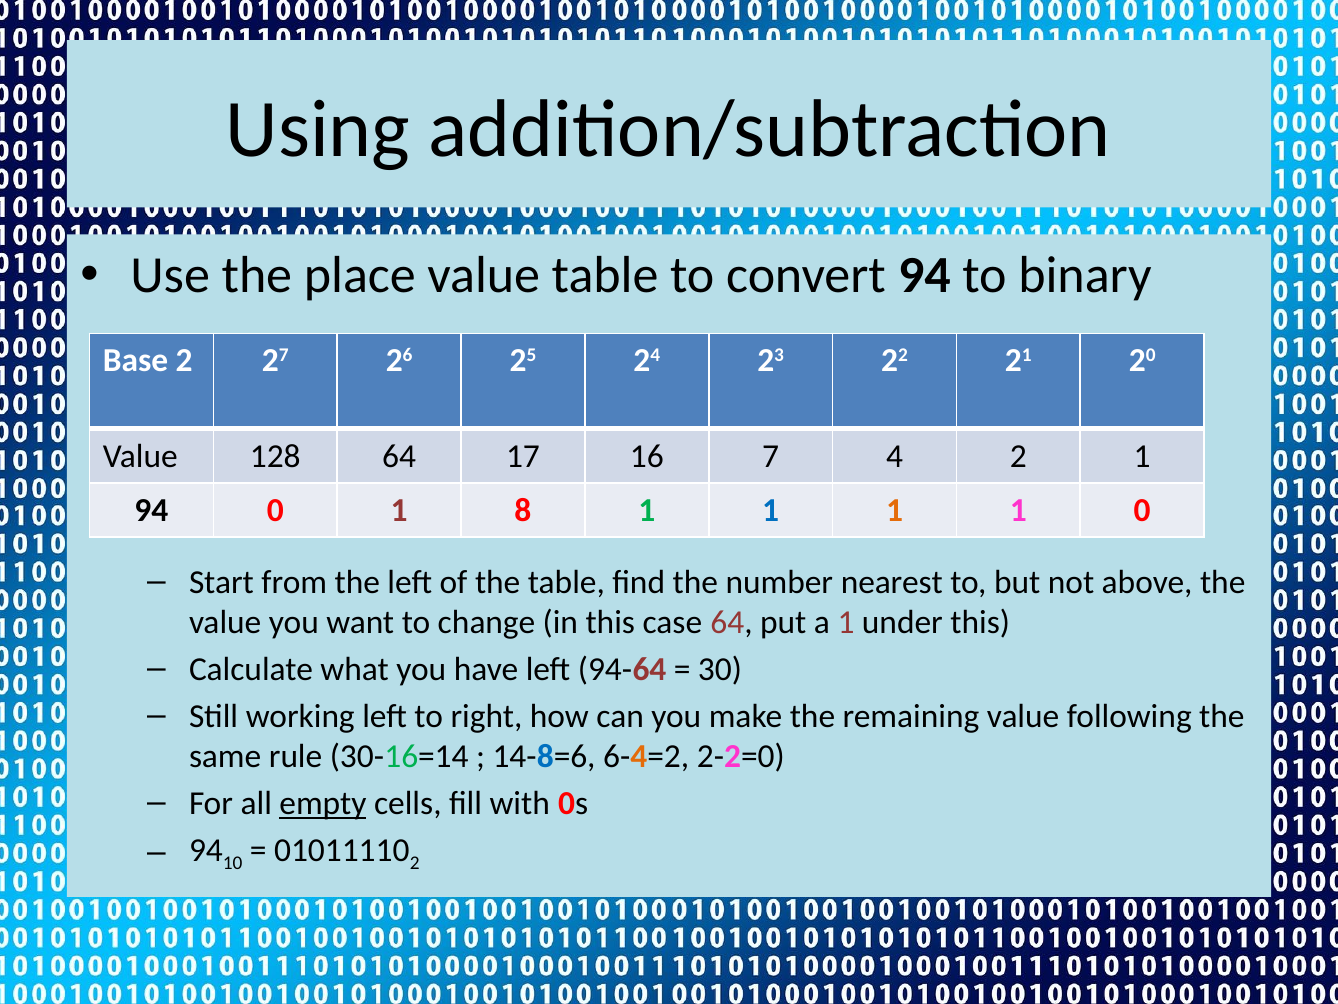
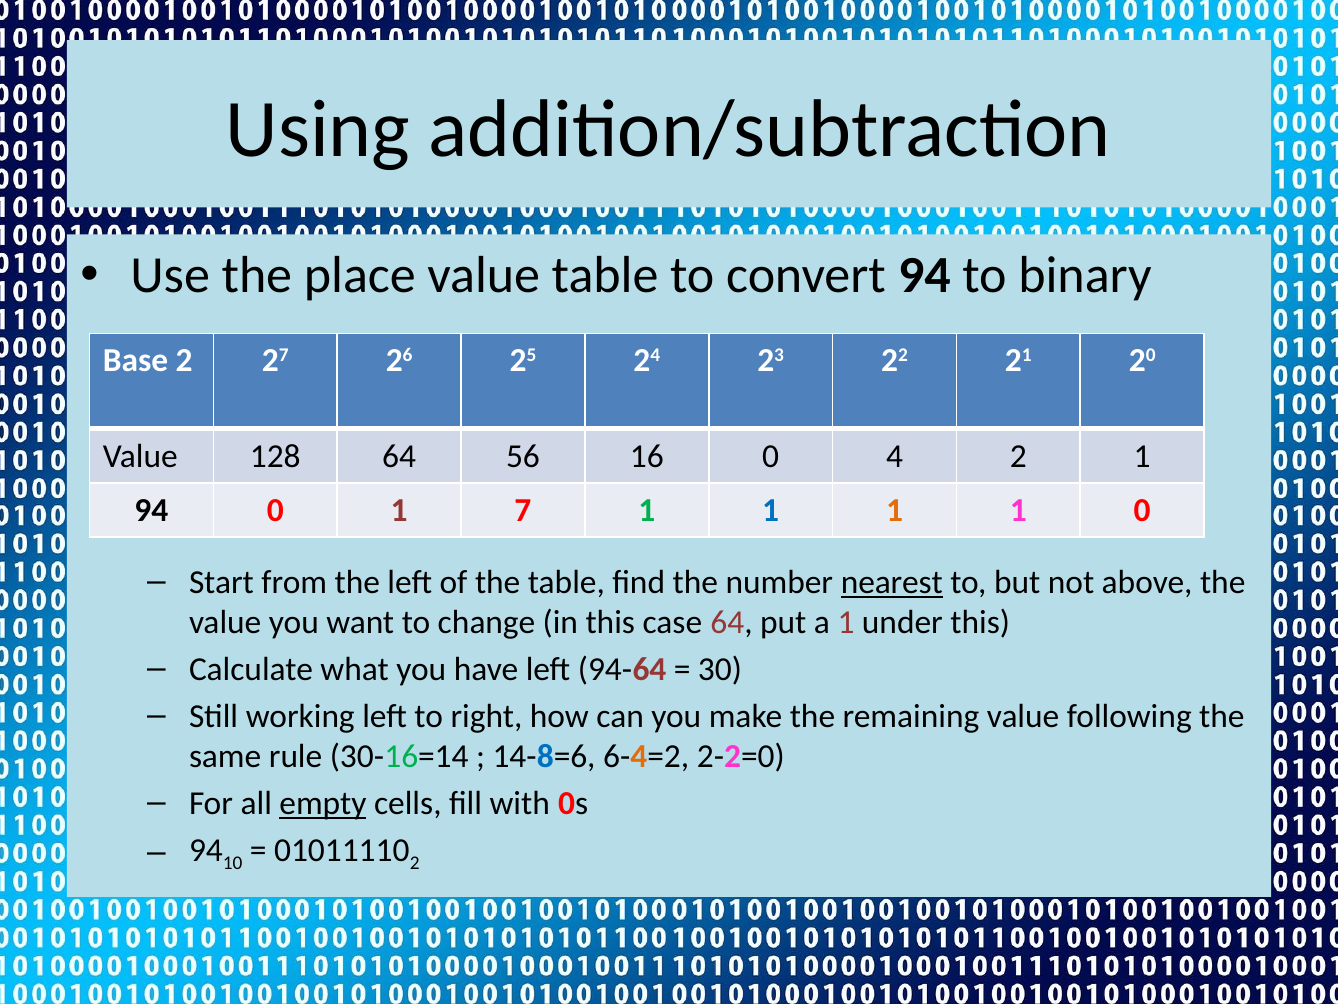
17: 17 -> 56
16 7: 7 -> 0
8: 8 -> 7
nearest underline: none -> present
